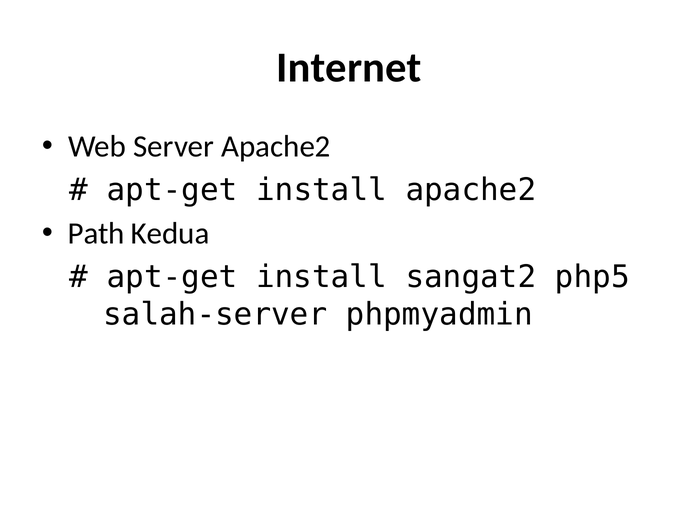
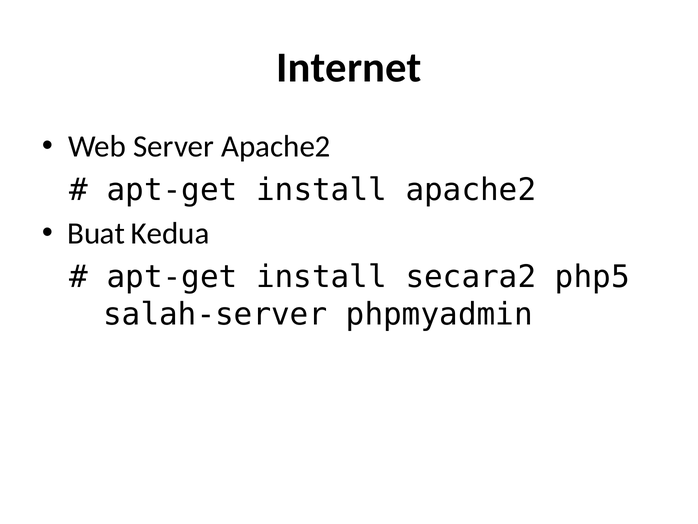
Path: Path -> Buat
sangat2: sangat2 -> secara2
